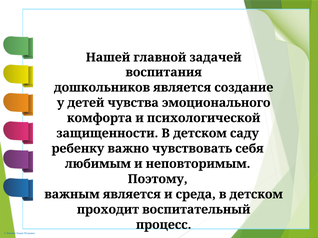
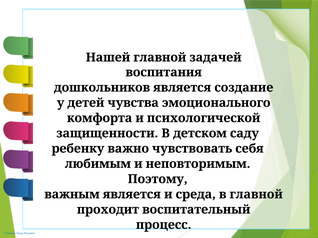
среда в детском: детском -> главной
